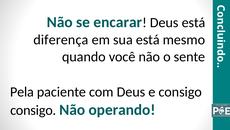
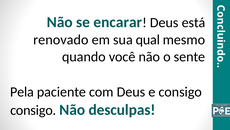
diferença: diferença -> renovado
sua está: está -> qual
operando: operando -> desculpas
